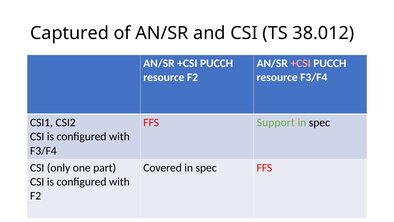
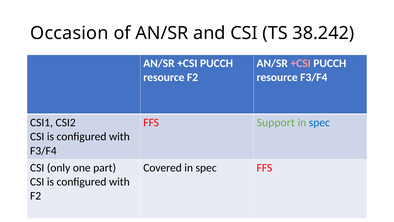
Captured: Captured -> Occasion
38.012: 38.012 -> 38.242
spec at (319, 122) colour: black -> blue
